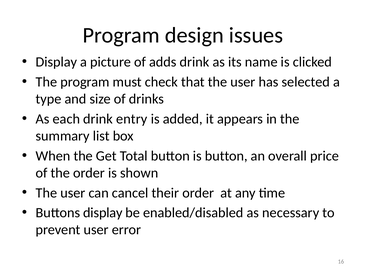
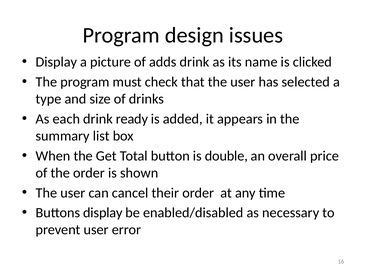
entry: entry -> ready
is button: button -> double
